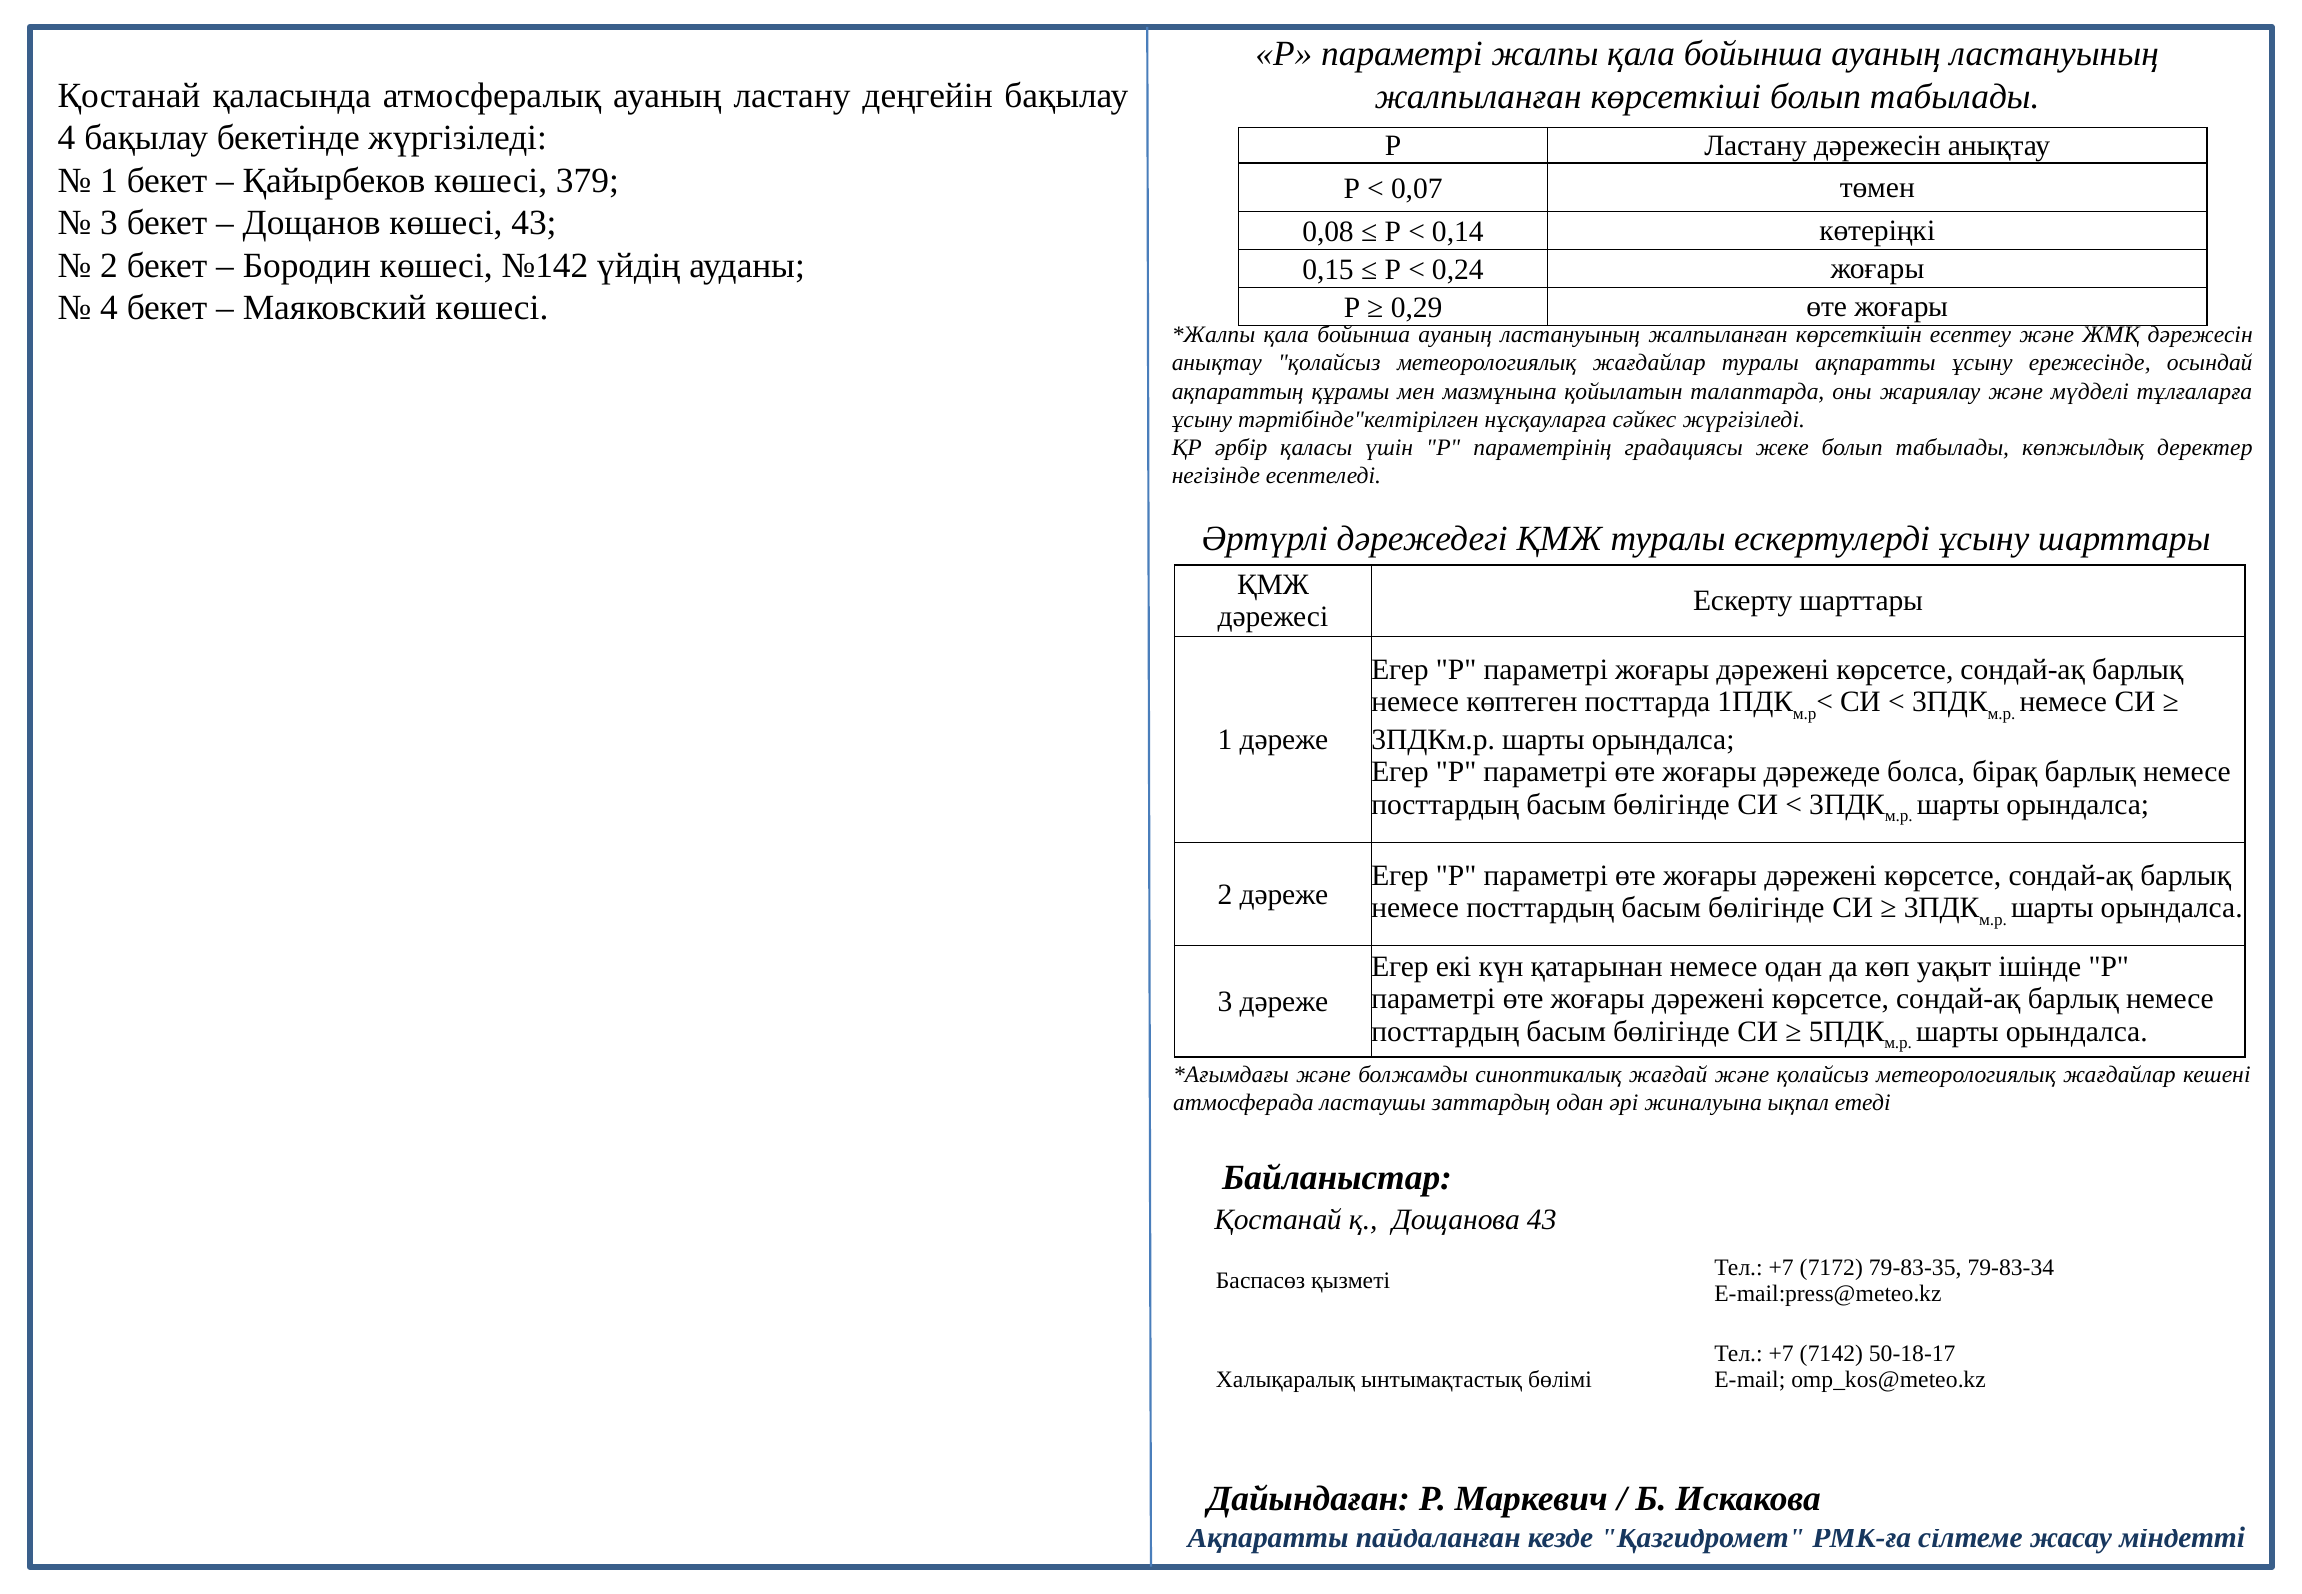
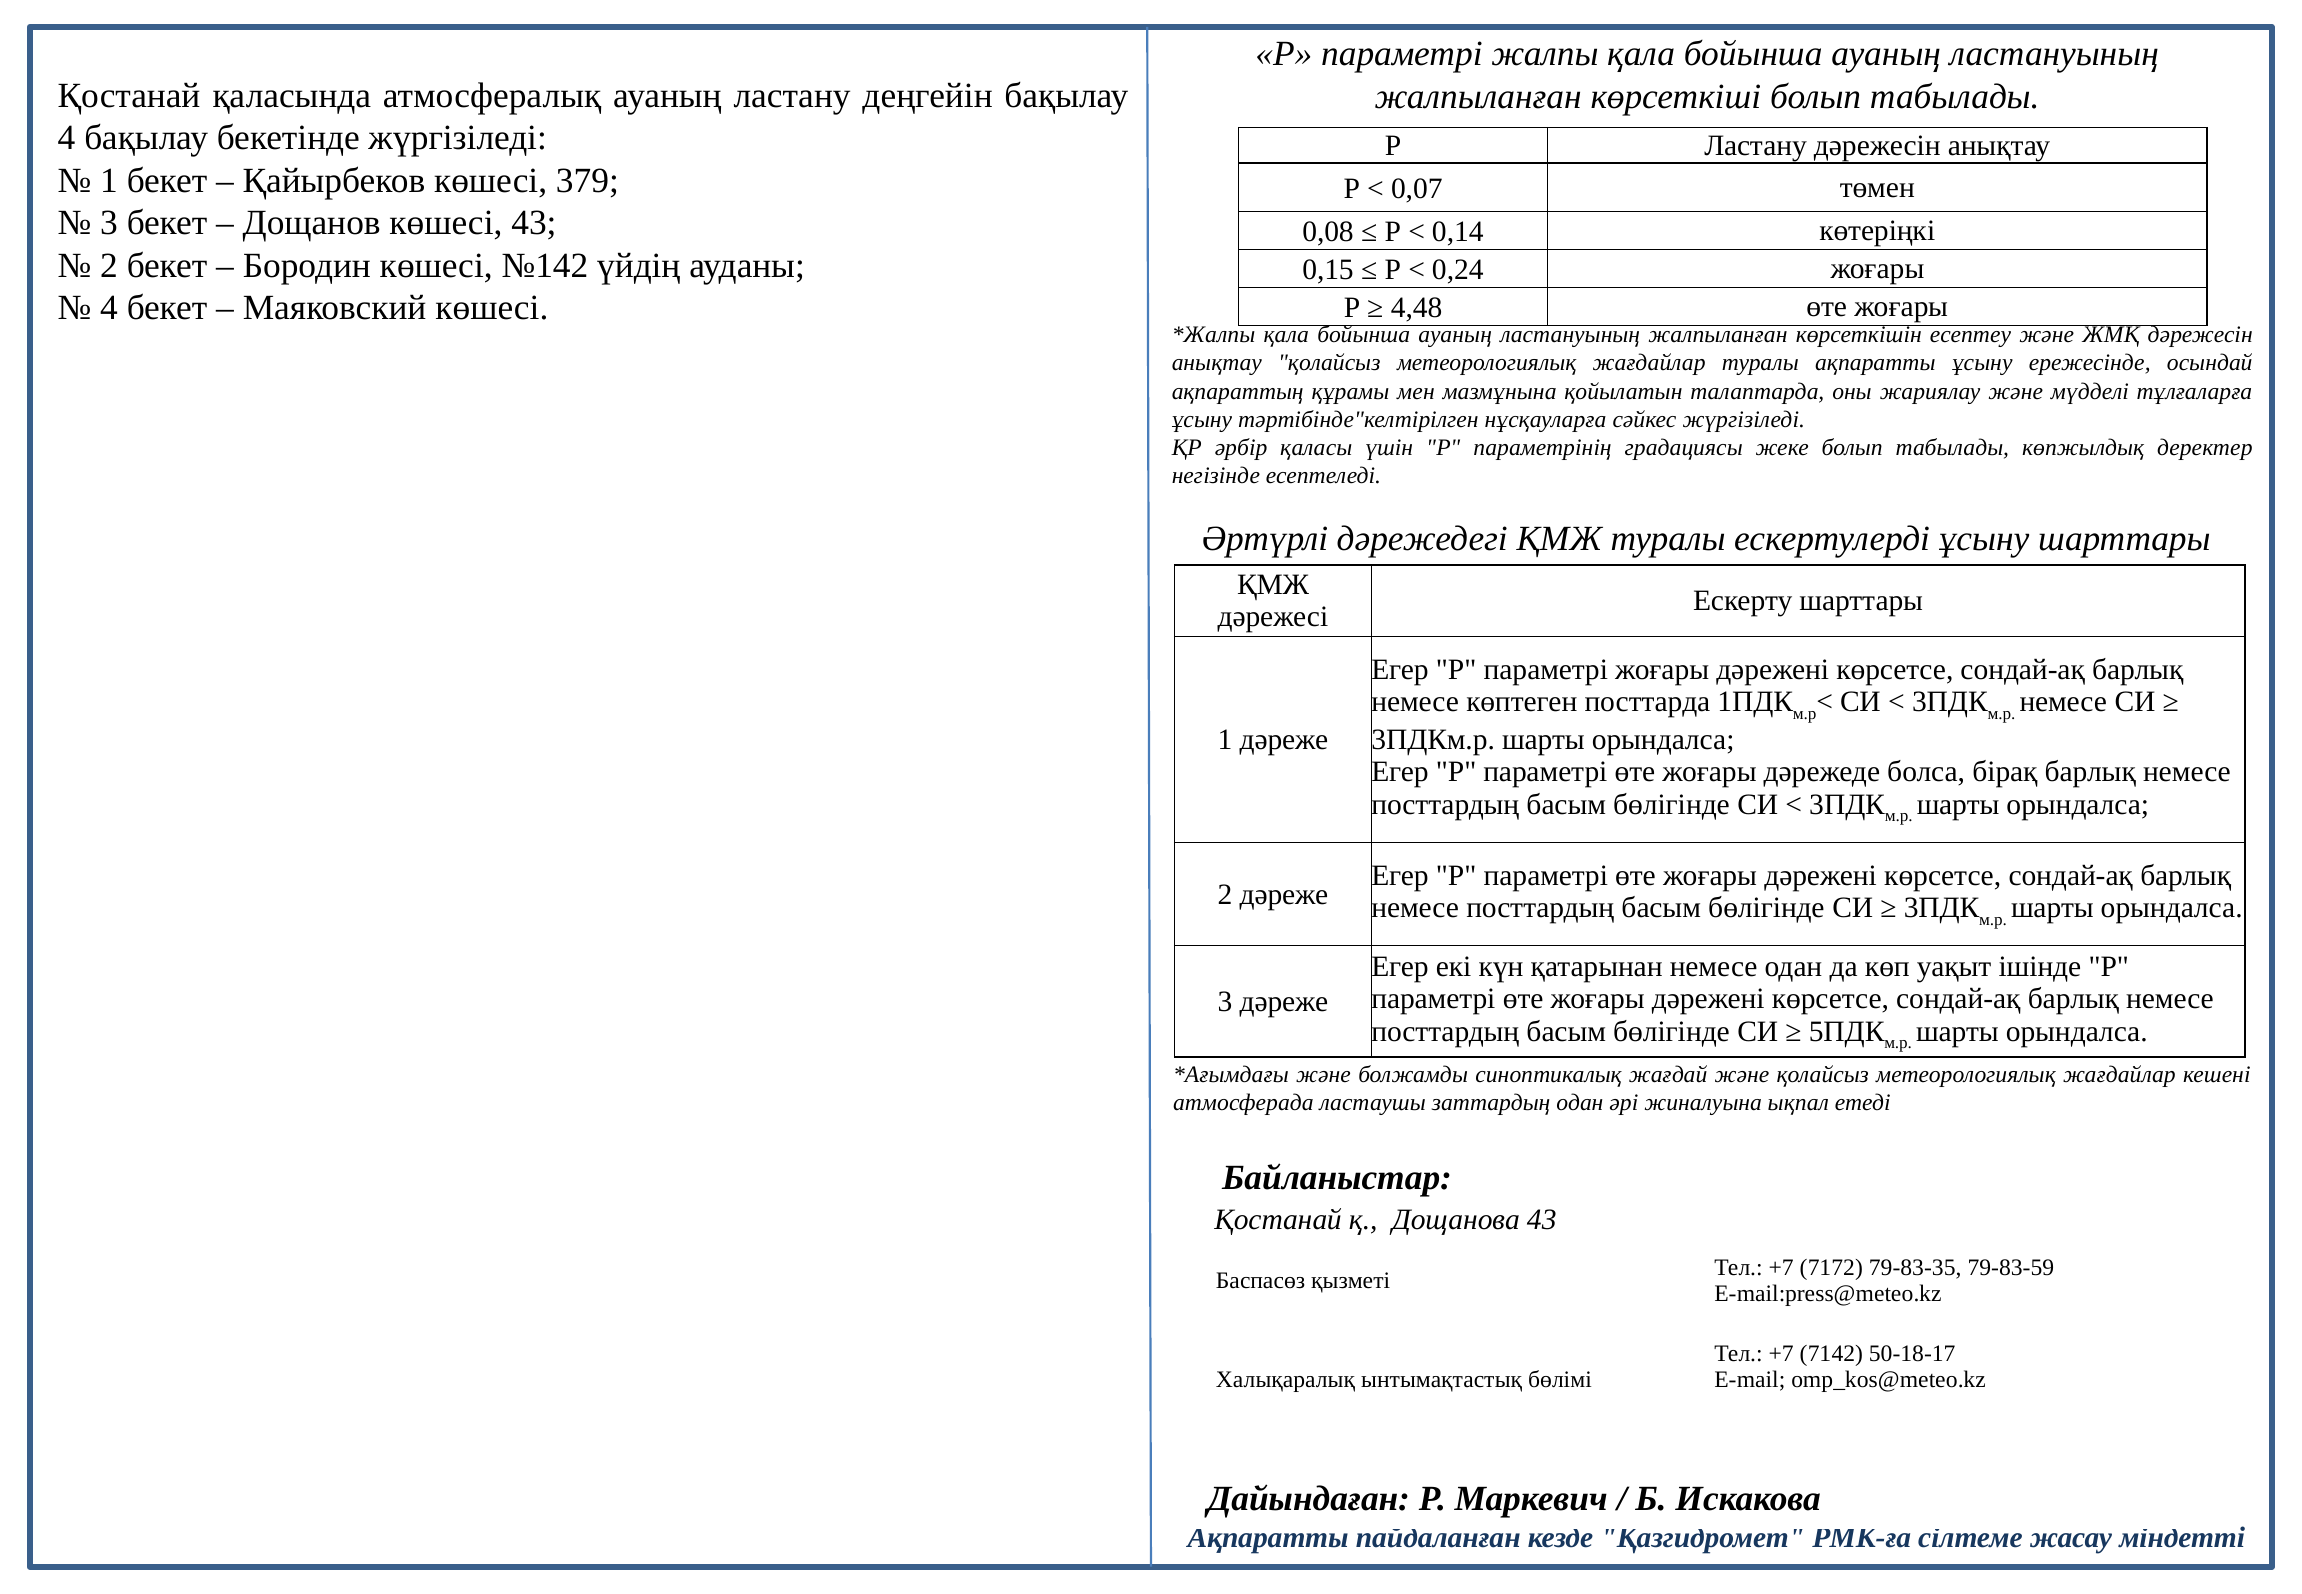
0,29: 0,29 -> 4,48
79-83-34: 79-83-34 -> 79-83-59
